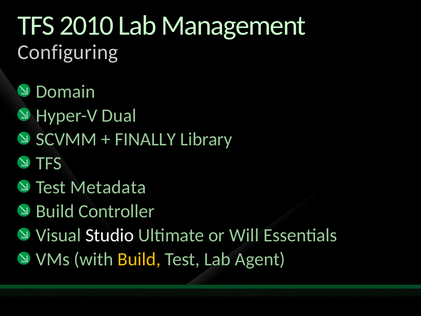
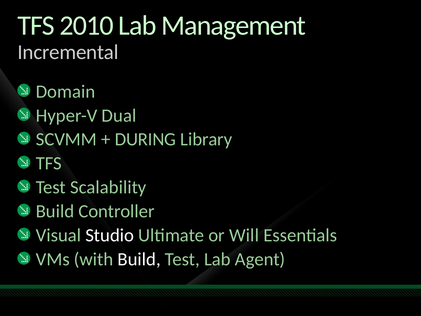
Configuring: Configuring -> Incremental
FINALLY: FINALLY -> DURING
Metadata: Metadata -> Scalability
Build at (139, 259) colour: yellow -> white
